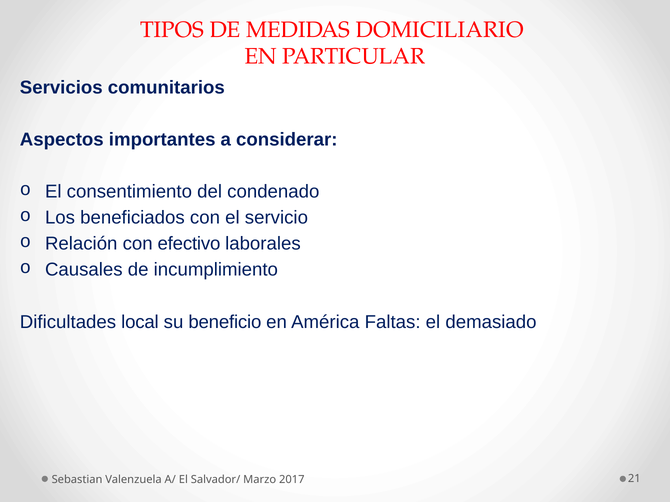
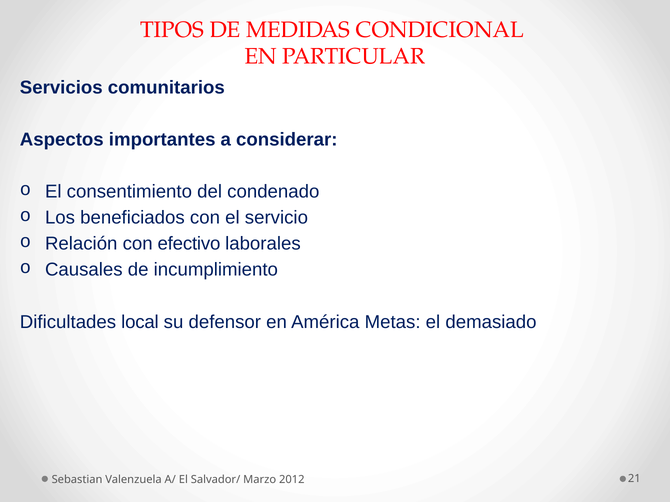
DOMICILIARIO: DOMICILIARIO -> CONDICIONAL
beneficio: beneficio -> defensor
Faltas: Faltas -> Metas
2017: 2017 -> 2012
